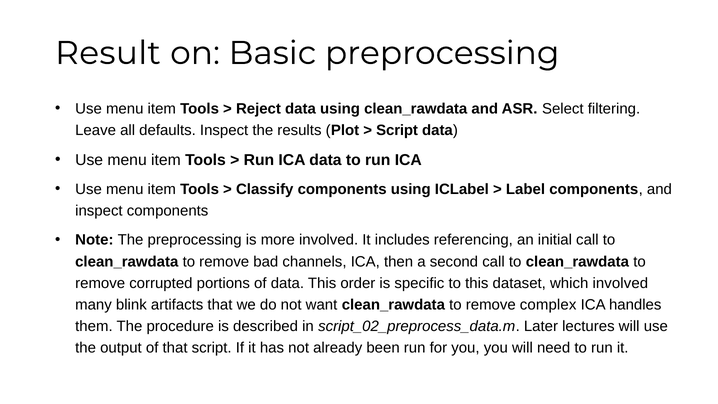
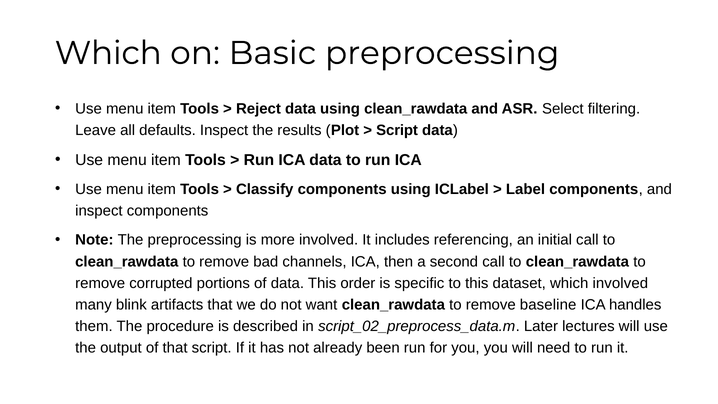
Result at (108, 53): Result -> Which
complex: complex -> baseline
